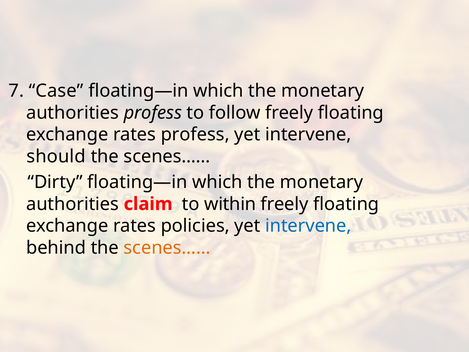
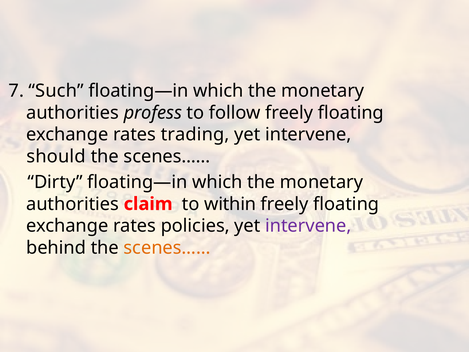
Case: Case -> Such
rates profess: profess -> trading
intervene at (308, 226) colour: blue -> purple
